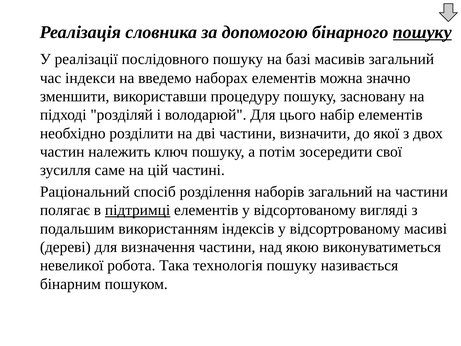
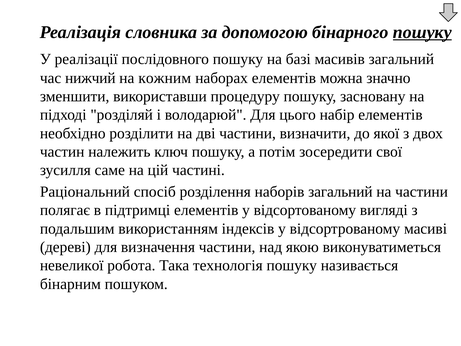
індекси: індекси -> нижчий
введемо: введемо -> кожним
підтримці underline: present -> none
